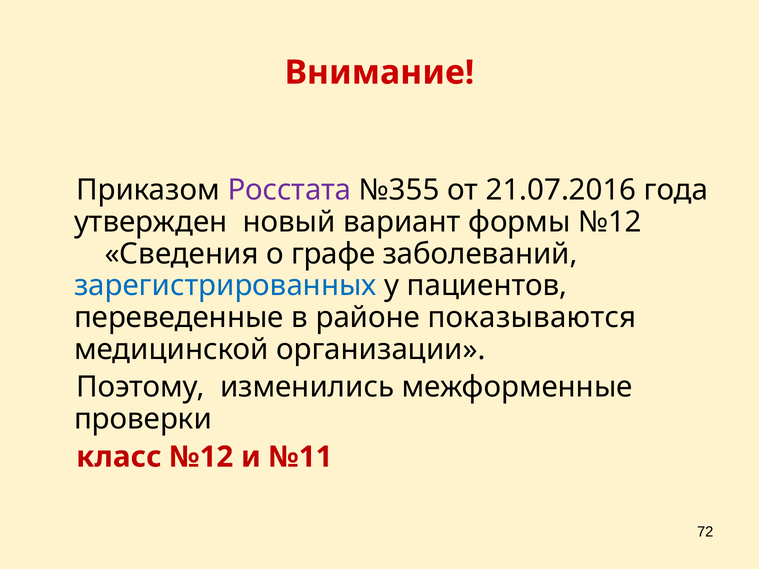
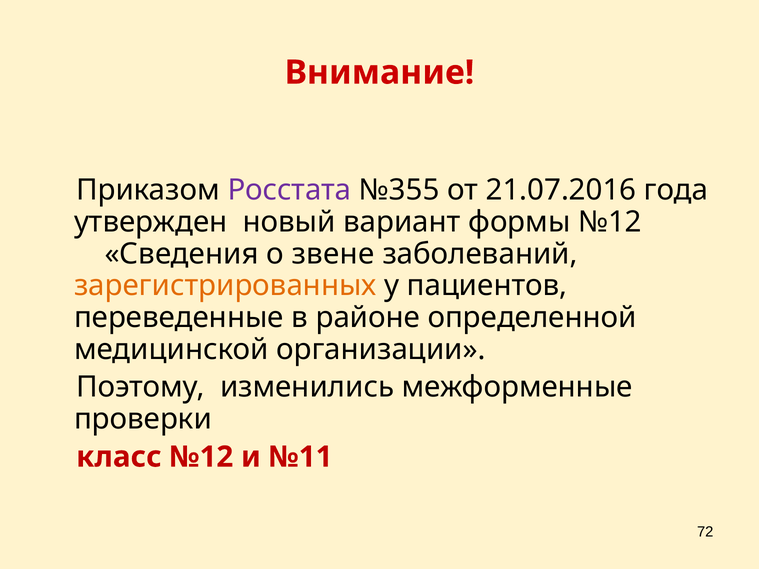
графе: графе -> звене
зарегистрированных colour: blue -> orange
показываются: показываются -> определенной
